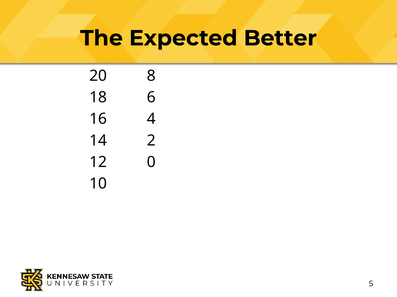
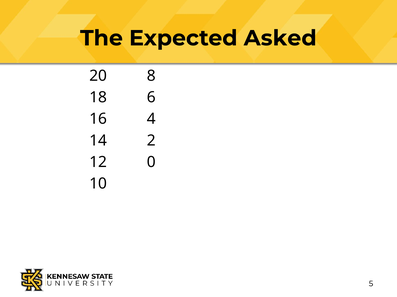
Better: Better -> Asked
